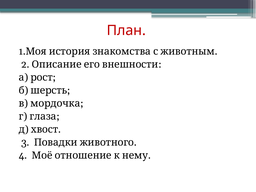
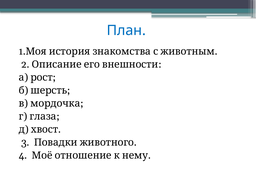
План colour: red -> blue
